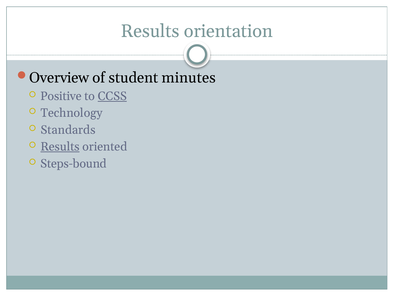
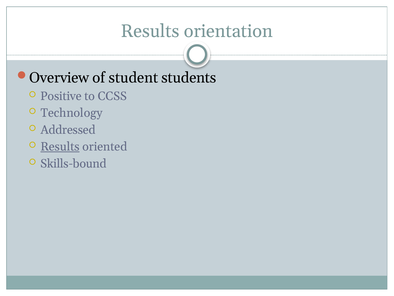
minutes: minutes -> students
CCSS underline: present -> none
Standards: Standards -> Addressed
Steps-bound: Steps-bound -> Skills-bound
